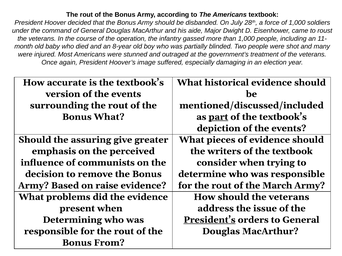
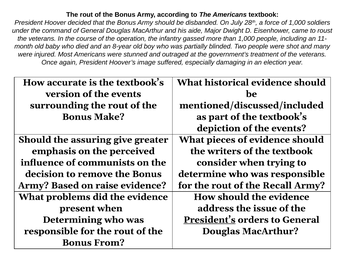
Bonus What: What -> Make
part underline: present -> none
March: March -> Recall
should the veterans: veterans -> evidence
